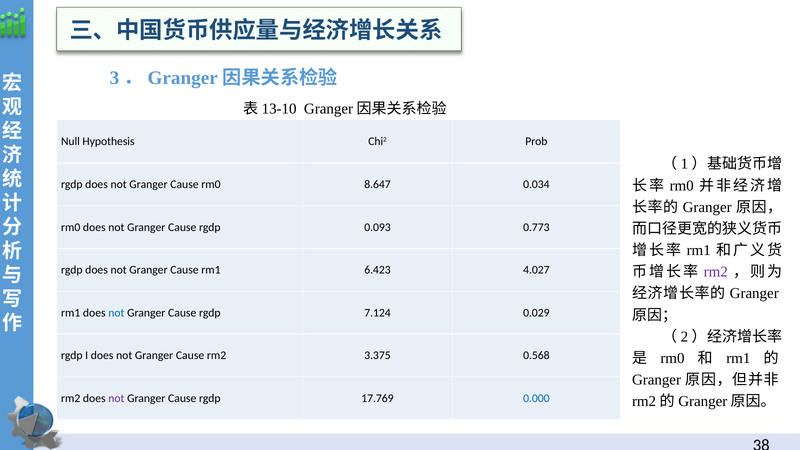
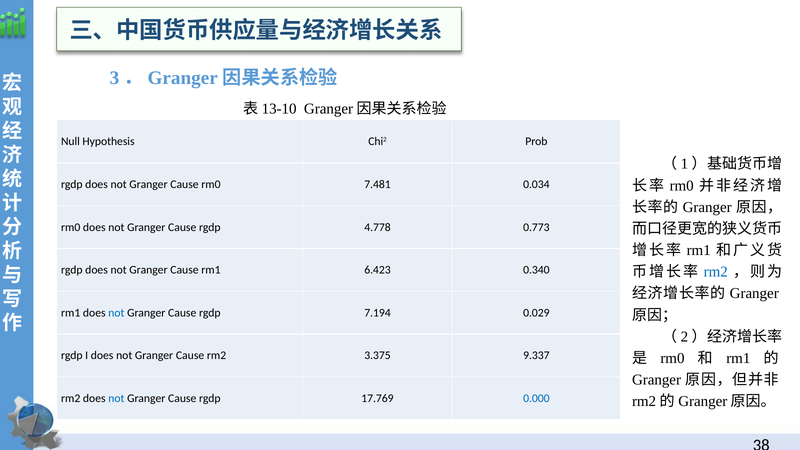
8.647: 8.647 -> 7.481
0.093: 0.093 -> 4.778
4.027: 4.027 -> 0.340
rm2 at (716, 272) colour: purple -> blue
7.124: 7.124 -> 7.194
0.568: 0.568 -> 9.337
not at (116, 398) colour: purple -> blue
